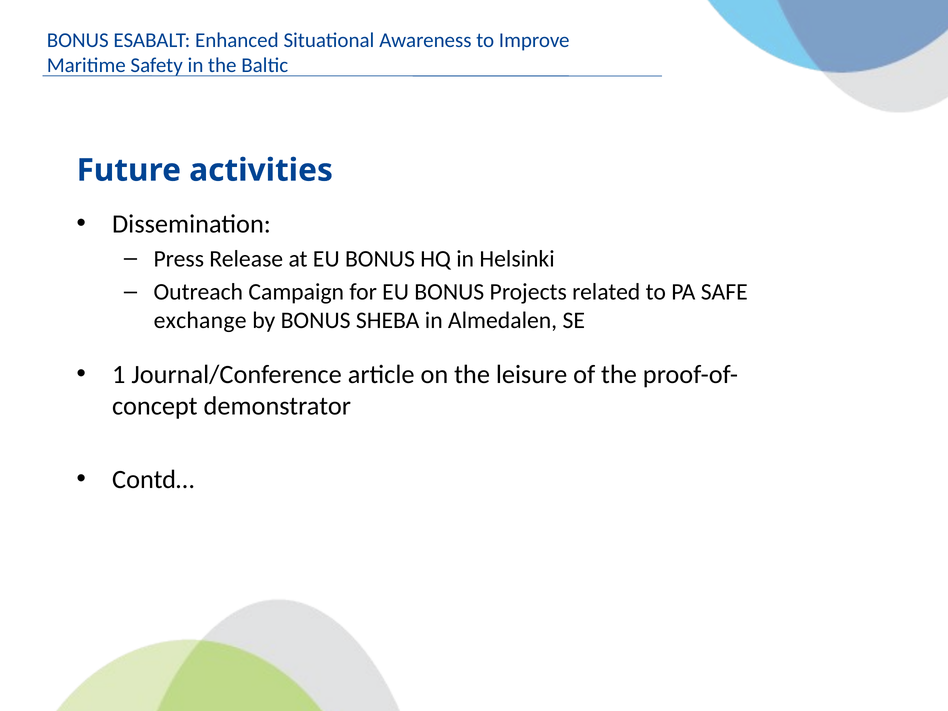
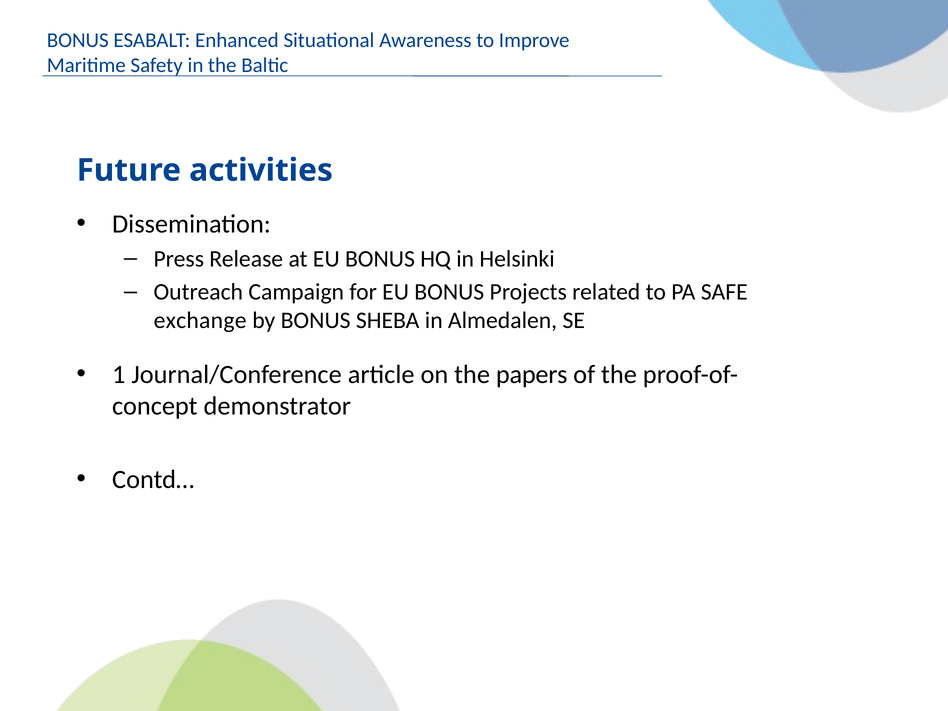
leisure: leisure -> papers
